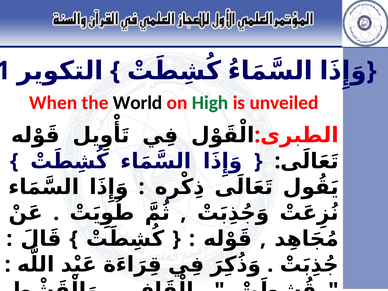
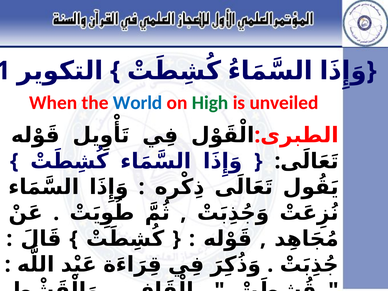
World colour: black -> blue
